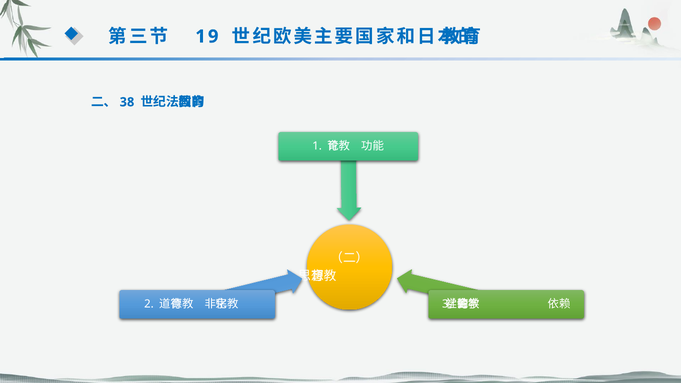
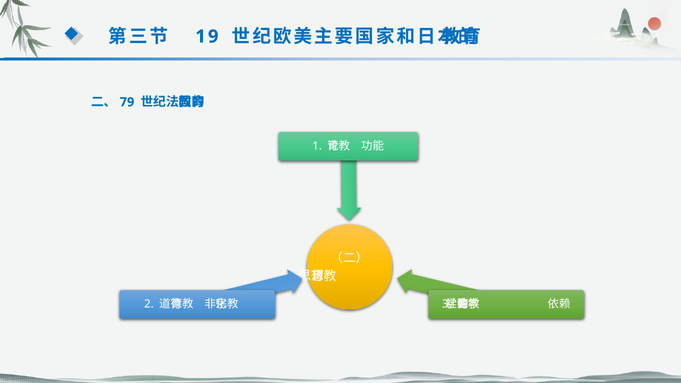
38: 38 -> 79
